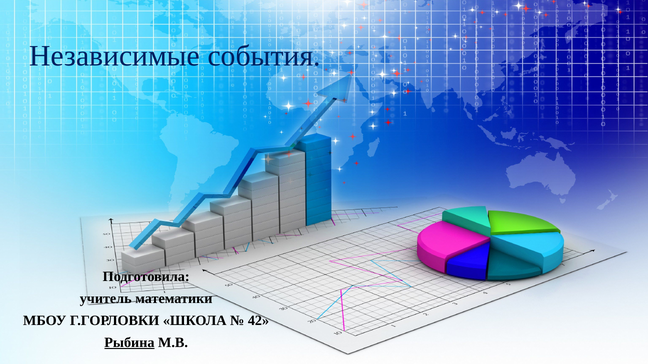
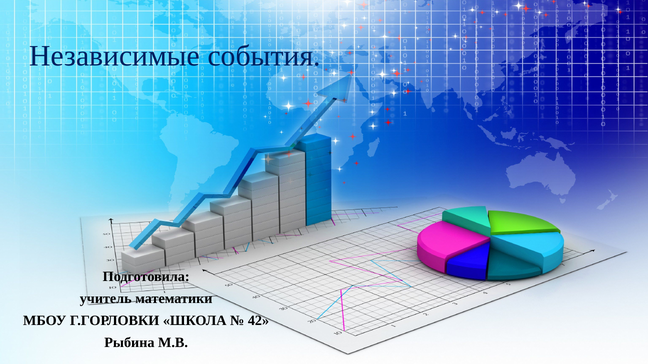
Рыбина underline: present -> none
